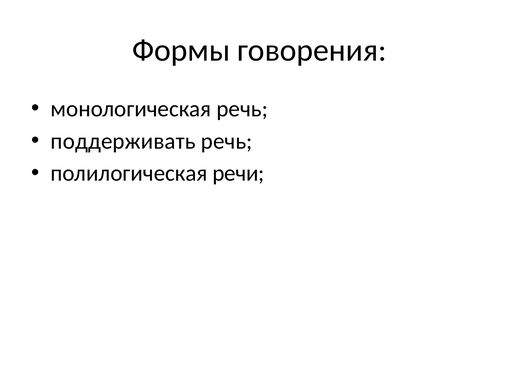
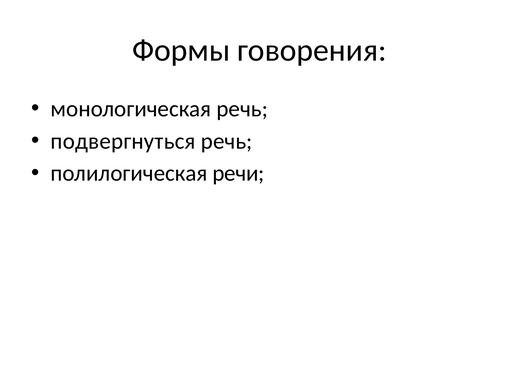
поддерживать: поддерживать -> подвергнуться
